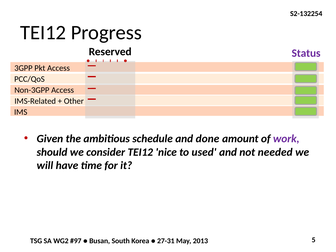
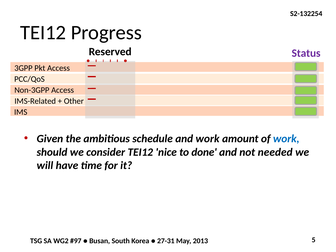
and done: done -> work
work at (286, 139) colour: purple -> blue
used: used -> done
